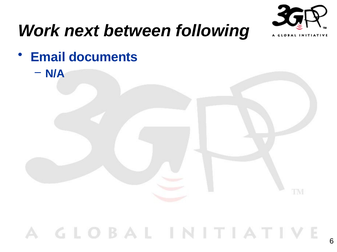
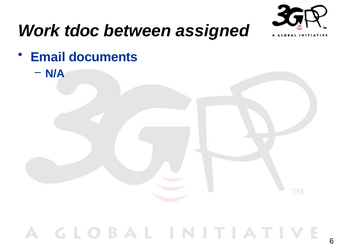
next: next -> tdoc
following: following -> assigned
